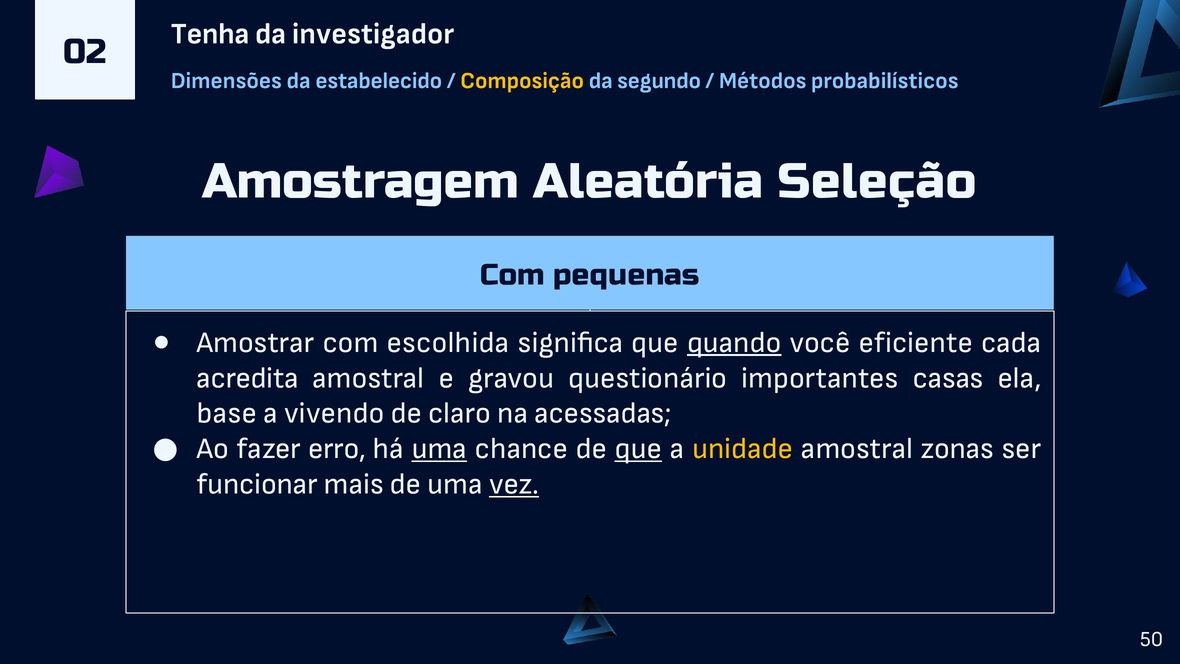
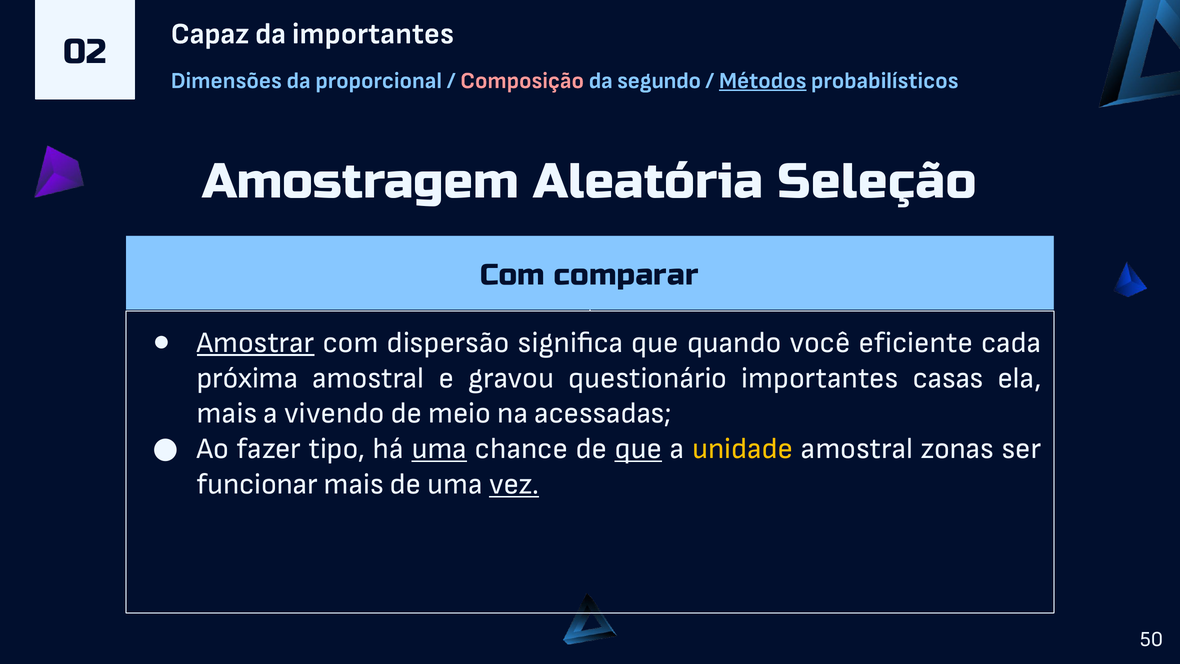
Tenha: Tenha -> Capaz
da investigador: investigador -> importantes
estabelecido: estabelecido -> proporcional
Composição colour: yellow -> pink
Métodos underline: none -> present
pequenas: pequenas -> comparar
Amostrar underline: none -> present
escolhida: escolhida -> dispersão
quando underline: present -> none
acredita: acredita -> próxima
base at (227, 413): base -> mais
claro: claro -> meio
erro: erro -> tipo
